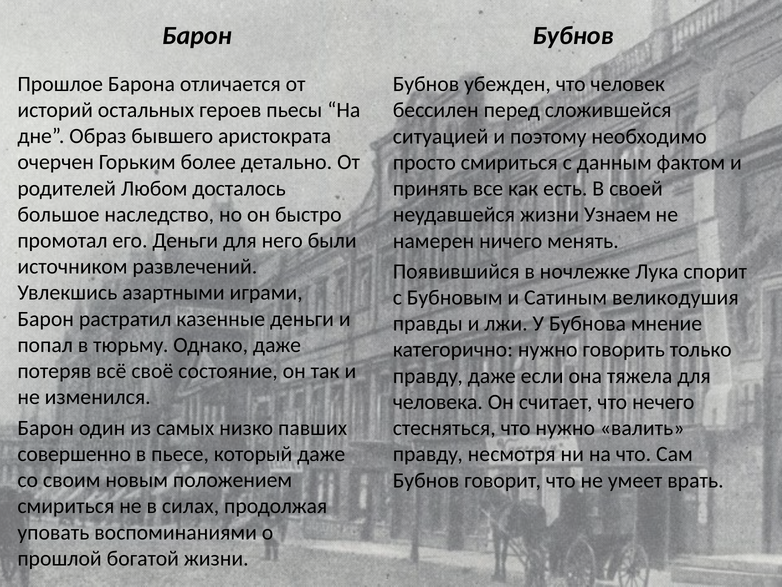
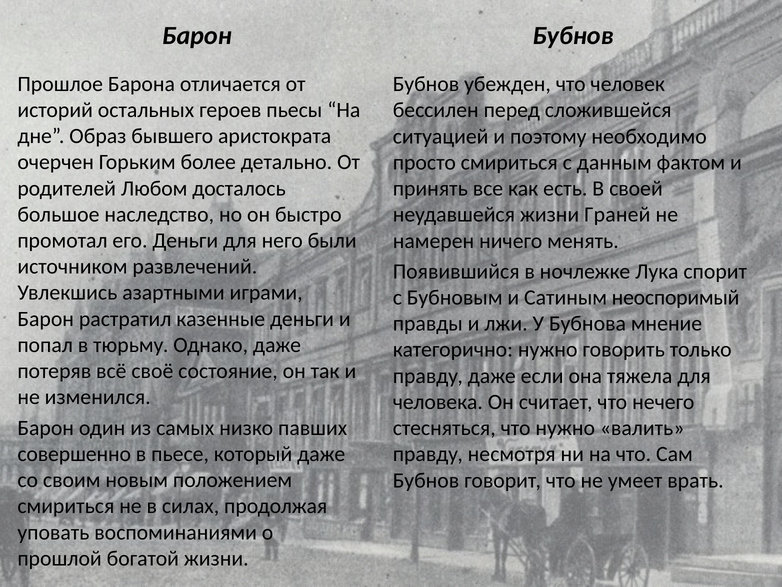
Узнаем: Узнаем -> Граней
великодушия: великодушия -> неоспоримый
